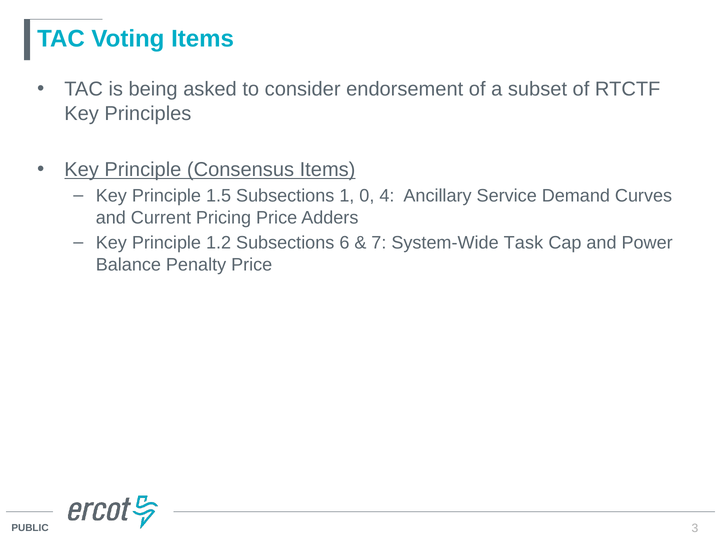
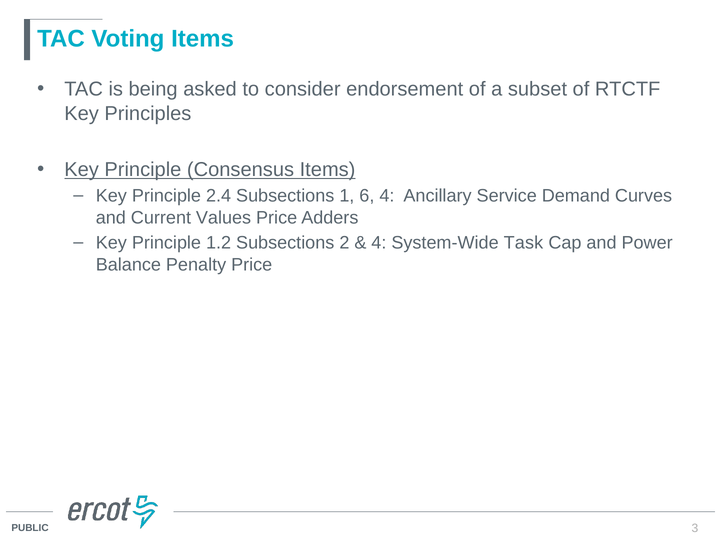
1.5: 1.5 -> 2.4
0: 0 -> 6
Pricing: Pricing -> Values
6: 6 -> 2
7 at (379, 243): 7 -> 4
